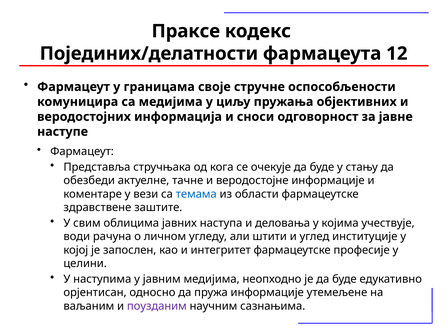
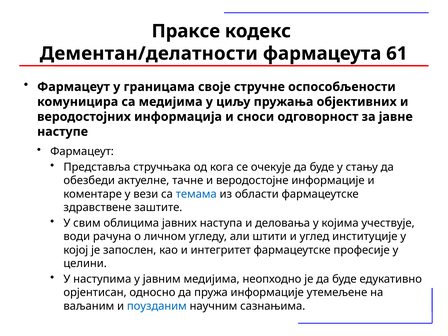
Појединих/делатности: Појединих/делатности -> Дементан/делатности
12: 12 -> 61
поузданим colour: purple -> blue
